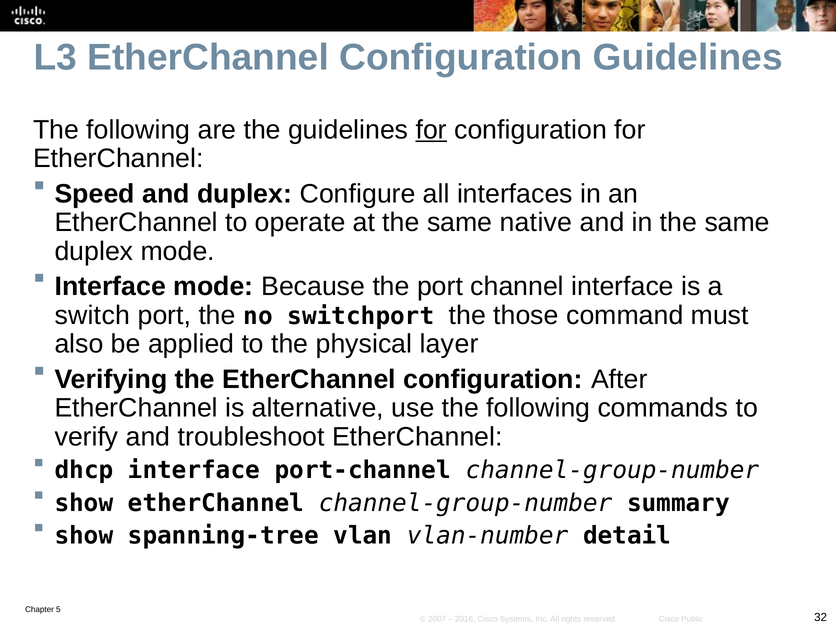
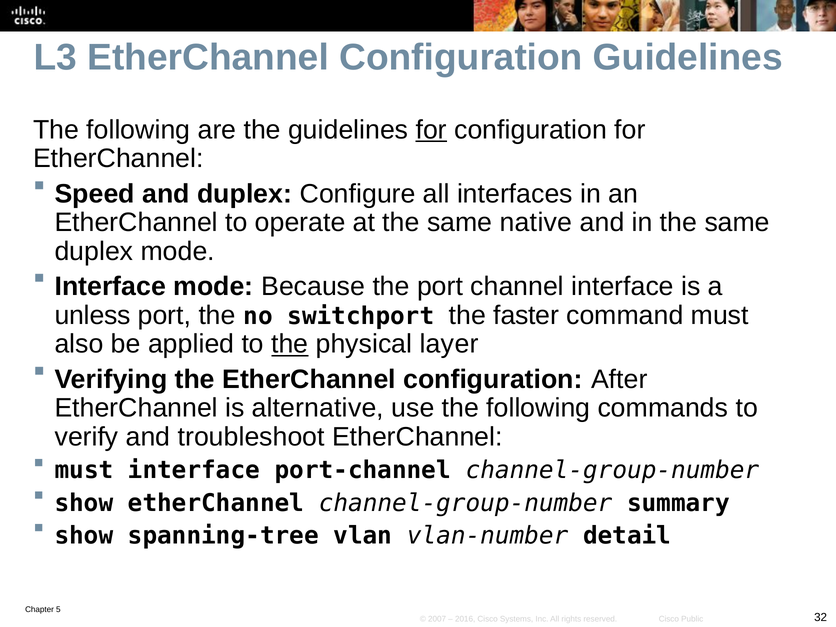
switch: switch -> unless
those: those -> faster
the at (290, 344) underline: none -> present
dhcp at (84, 470): dhcp -> must
